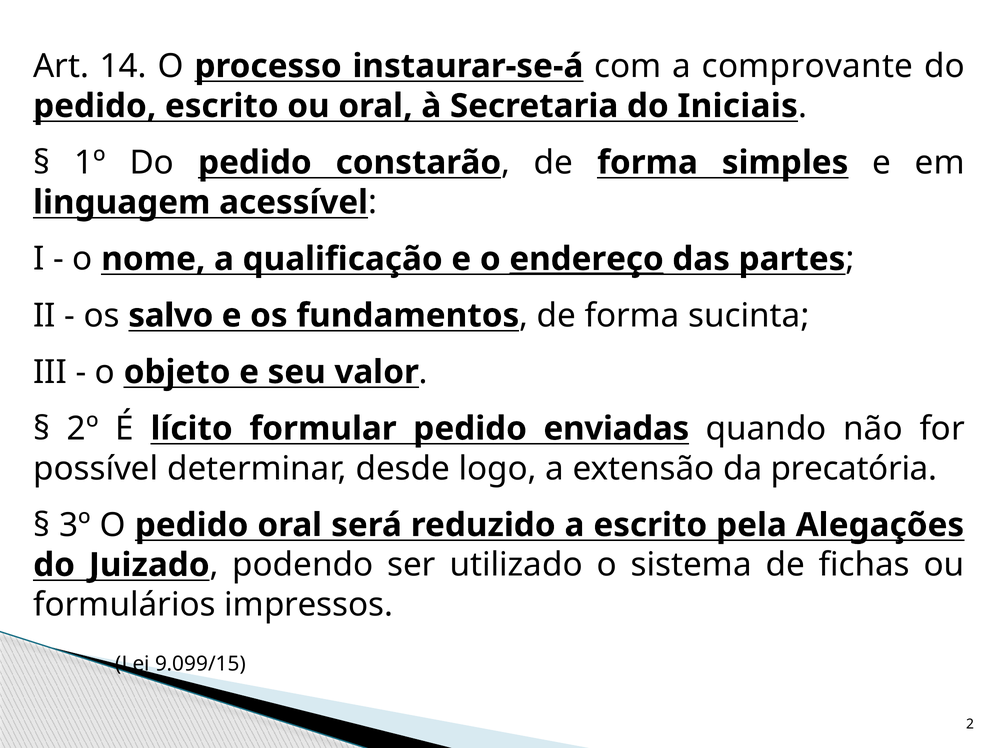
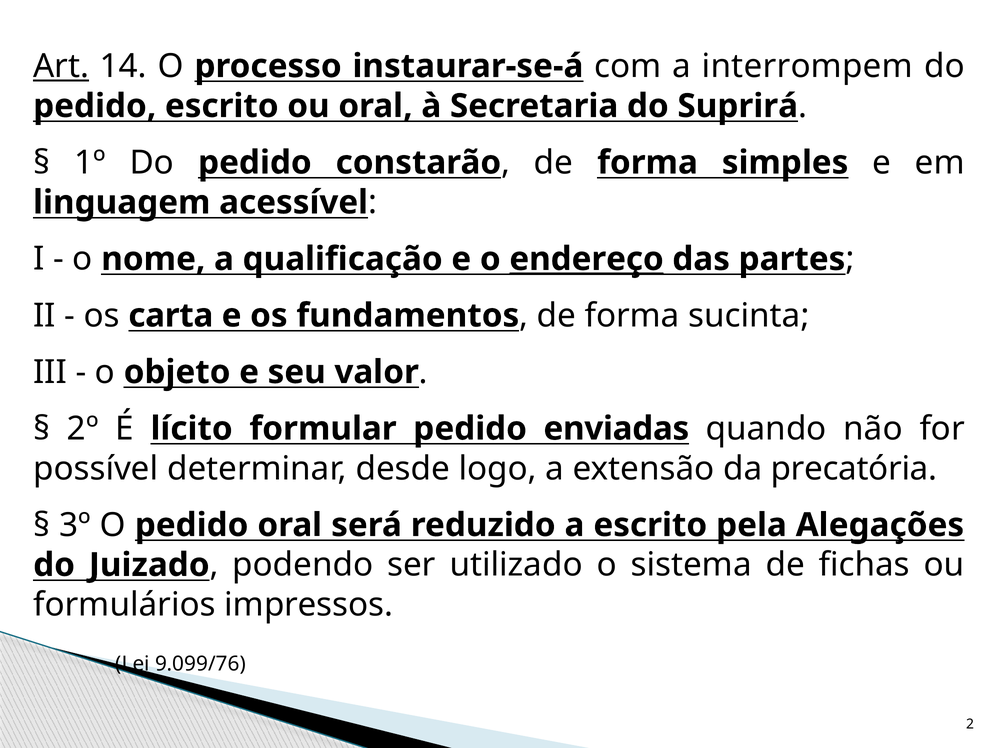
Art underline: none -> present
comprovante: comprovante -> interrompem
Iniciais: Iniciais -> Suprirá
salvo: salvo -> carta
9.099/15: 9.099/15 -> 9.099/76
